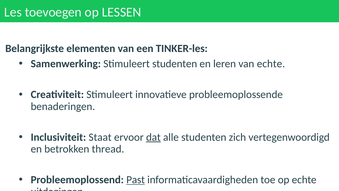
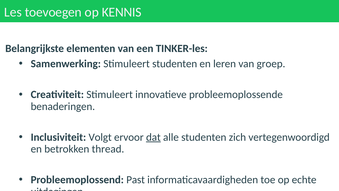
LESSEN: LESSEN -> KENNIS
van echte: echte -> groep
Staat: Staat -> Volgt
Past underline: present -> none
